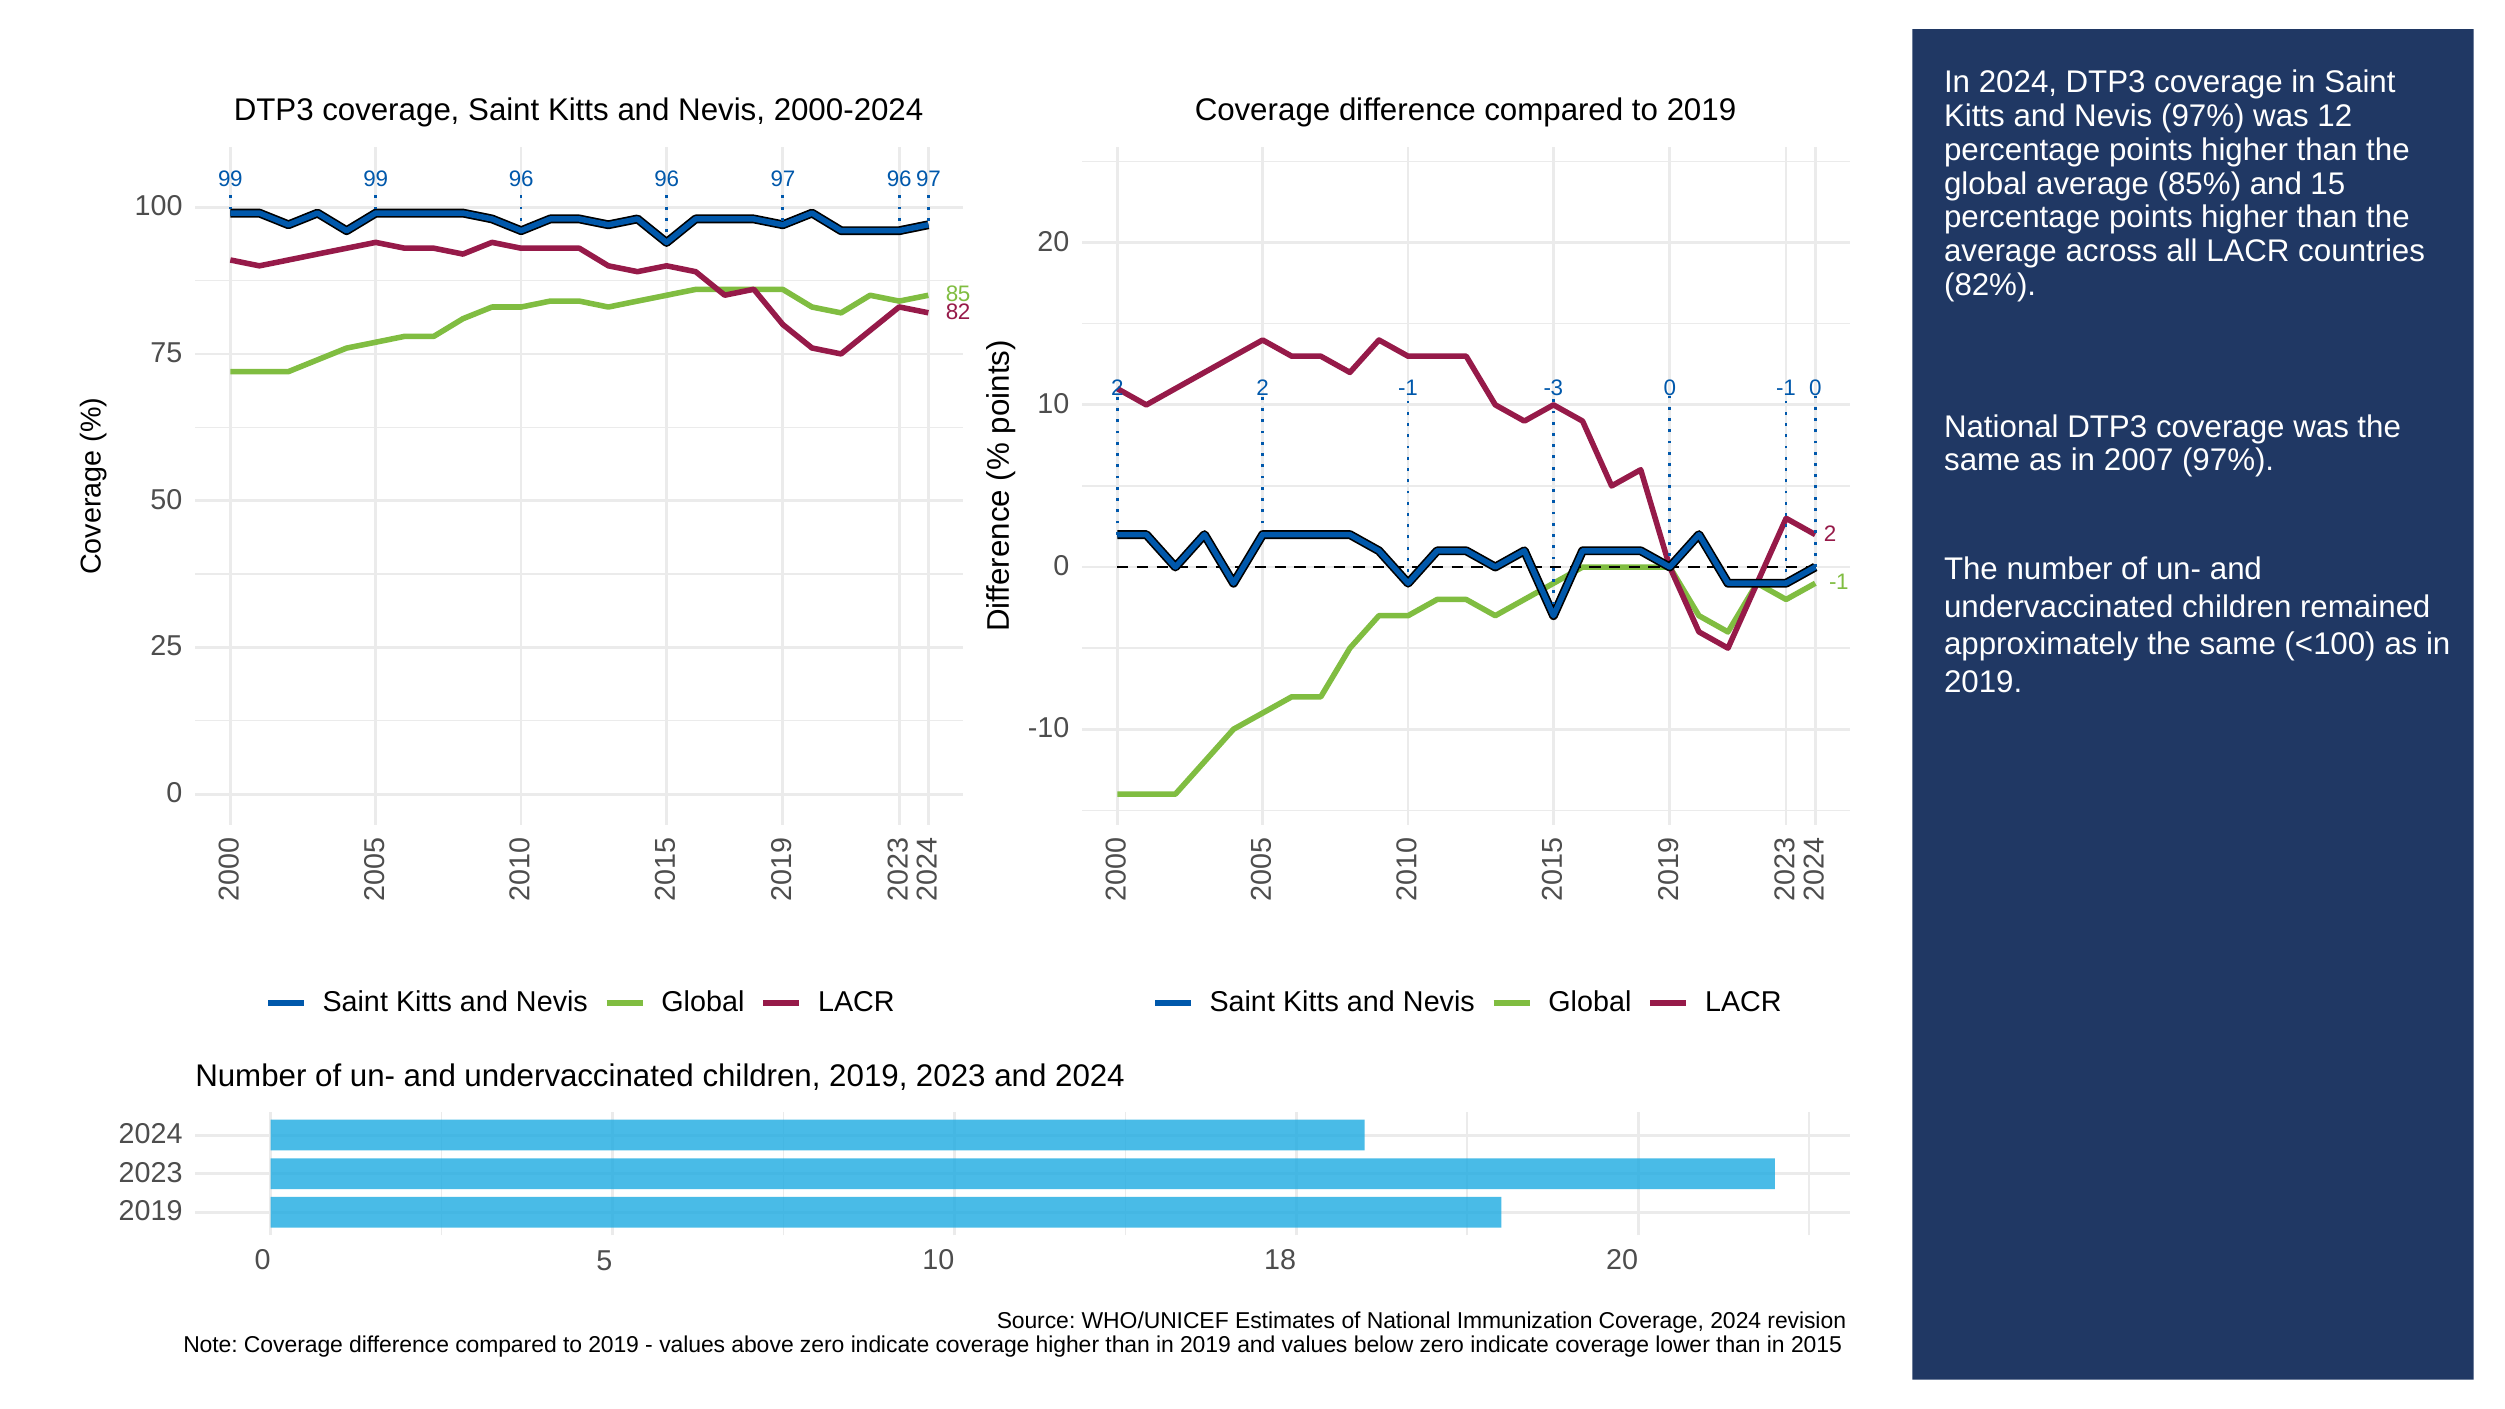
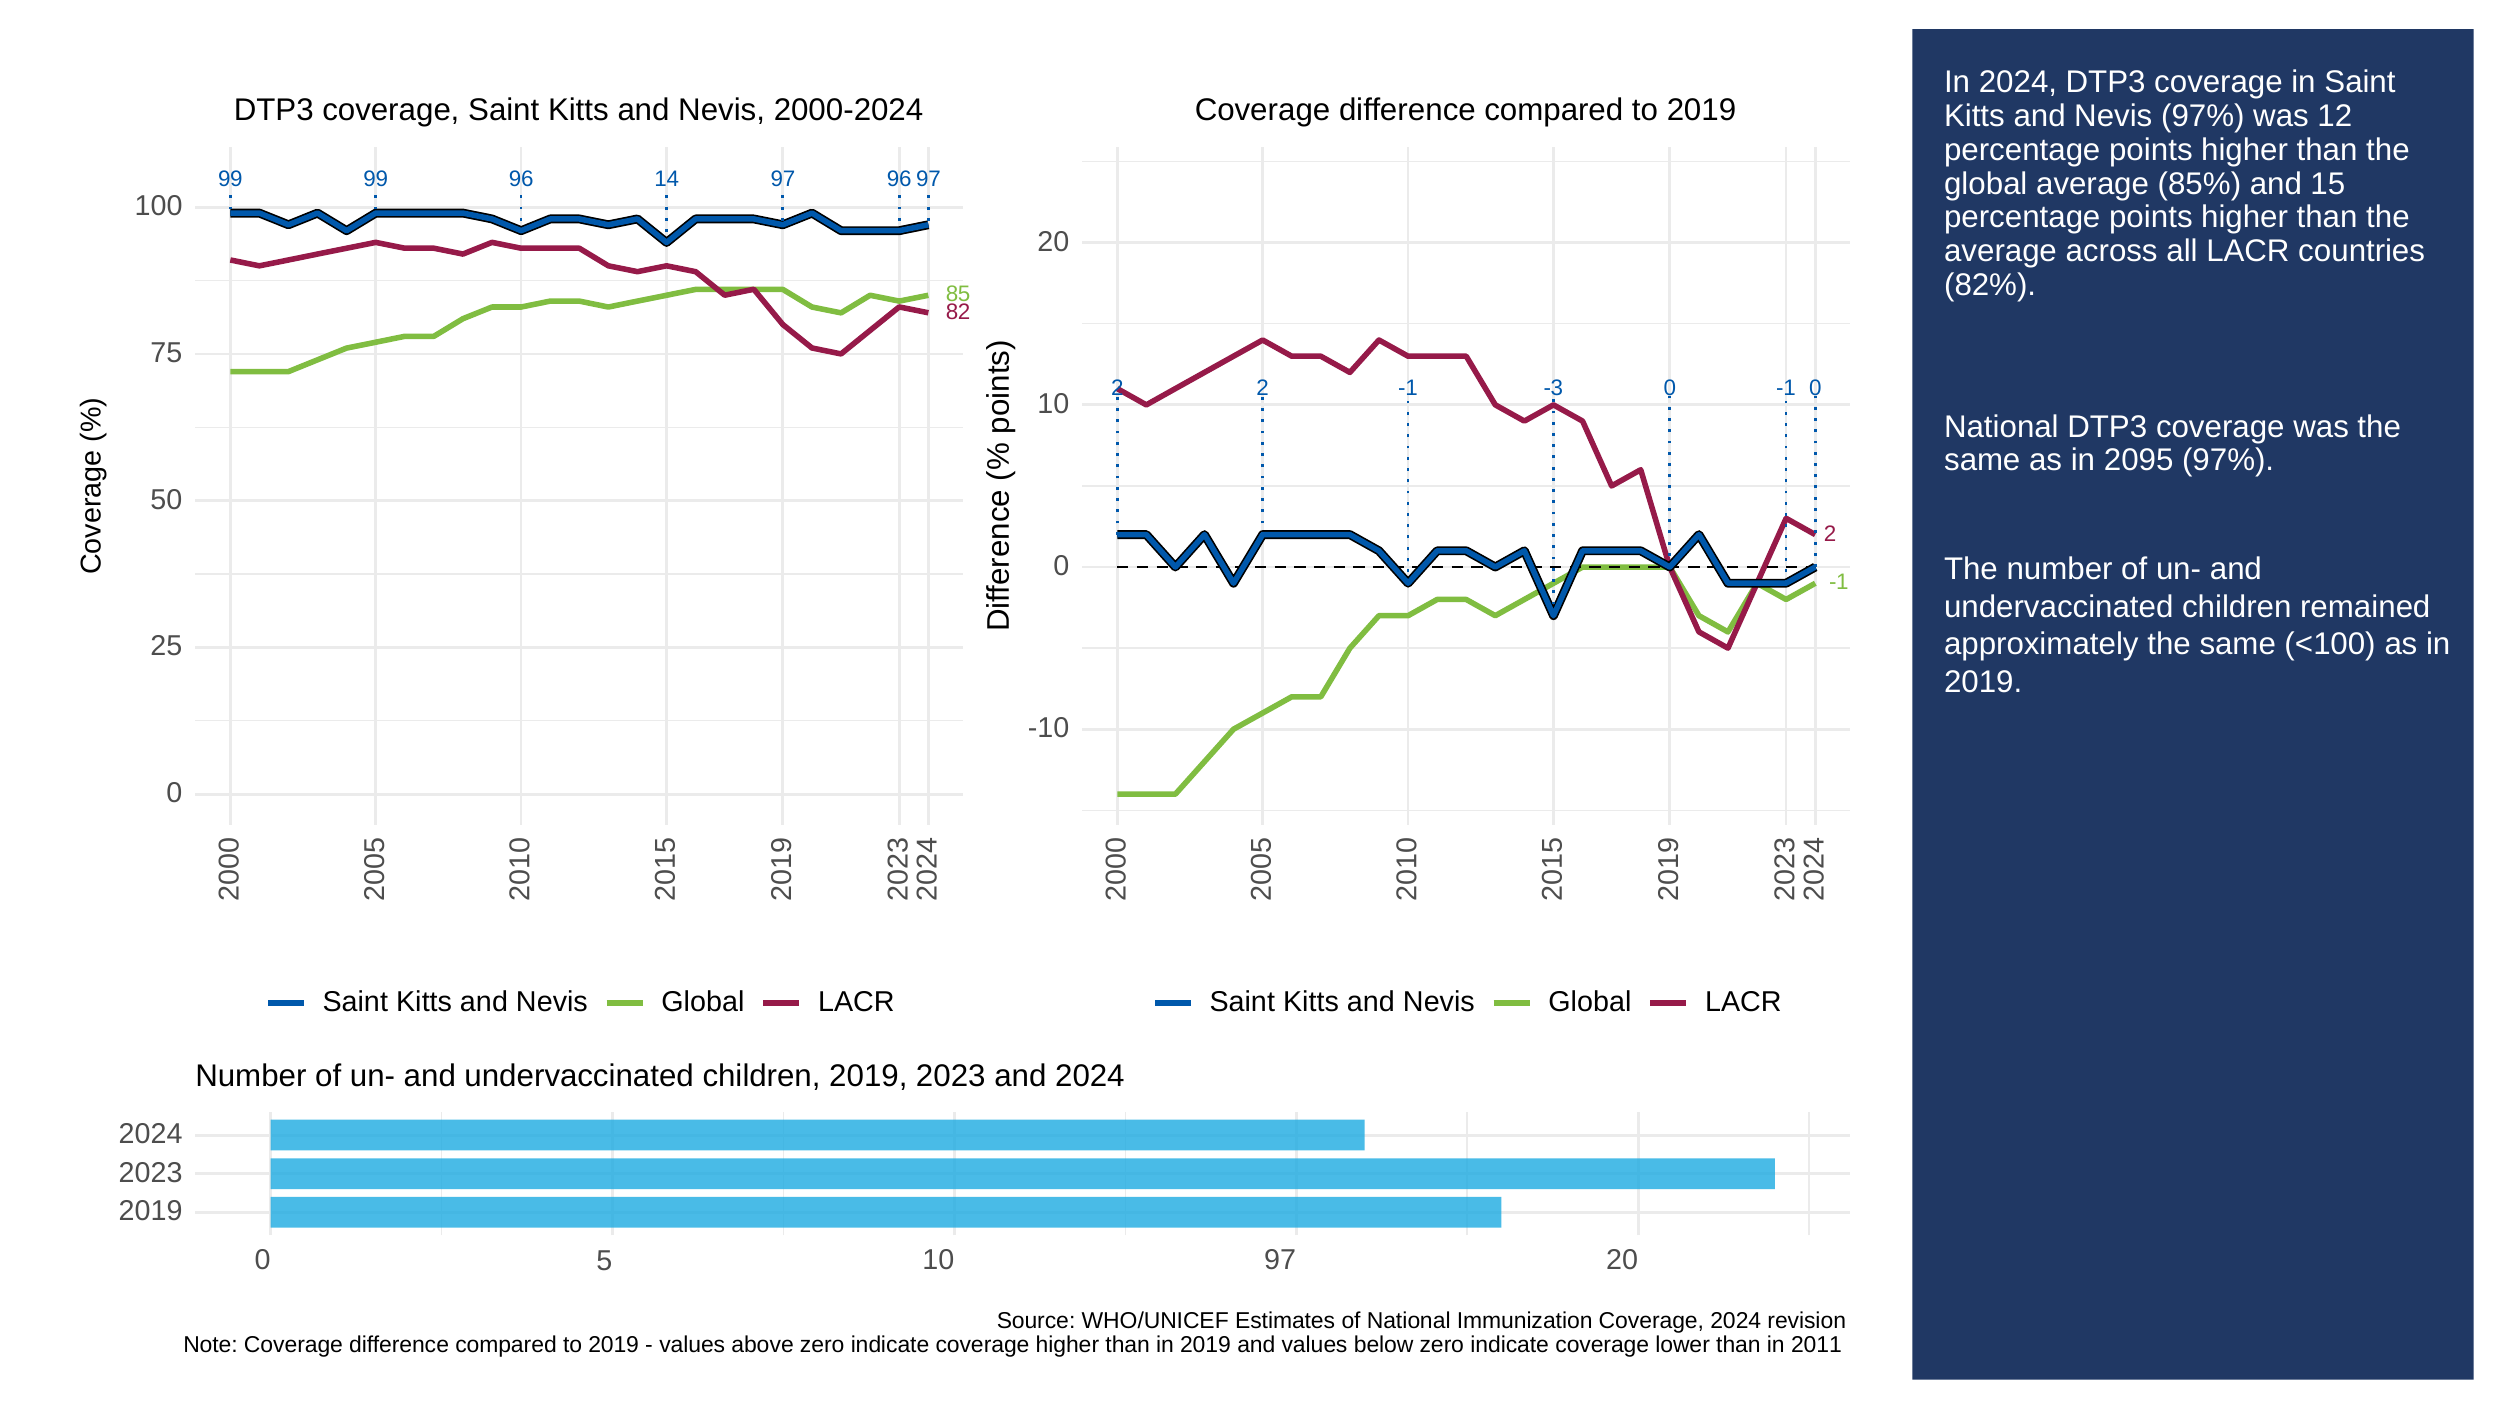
96 96: 96 -> 14
2007: 2007 -> 2095
10 18: 18 -> 97
2015: 2015 -> 2011
